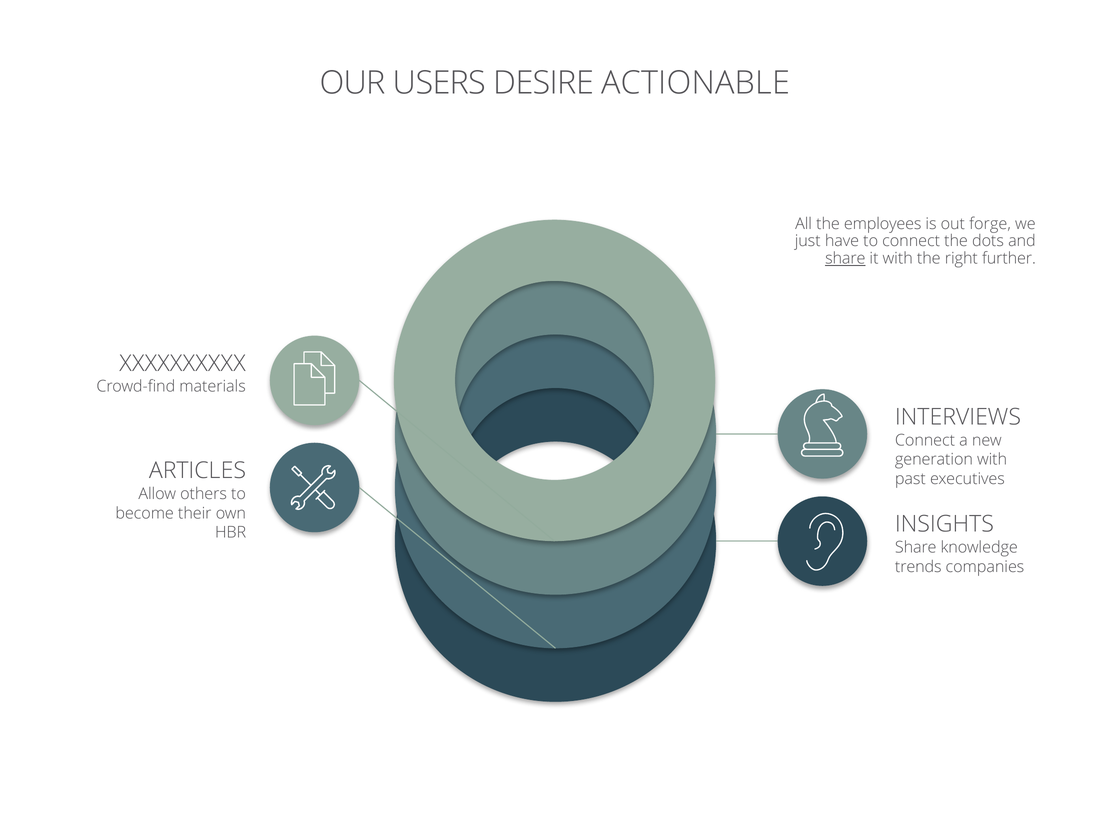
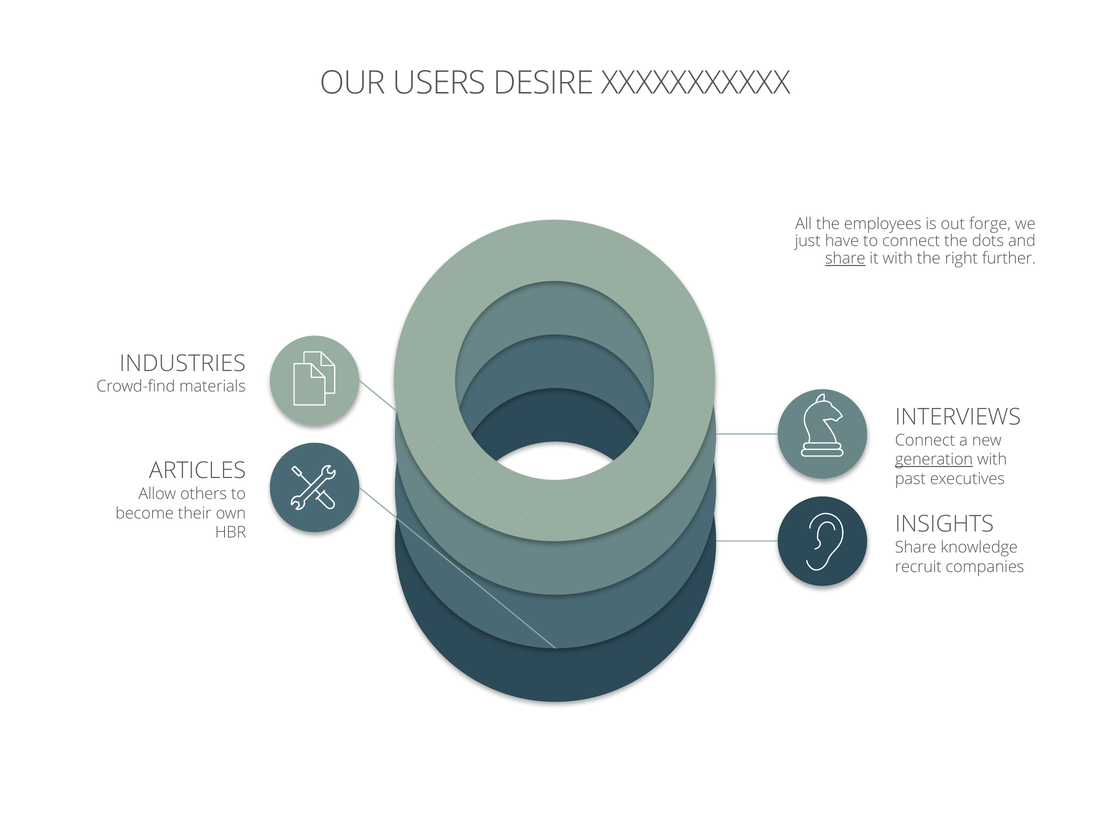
ACTIONABLE: ACTIONABLE -> XXXXXXXXXXX
XXXXXXXXXX: XXXXXXXXXX -> INDUSTRIES
generation underline: none -> present
trends: trends -> recruit
